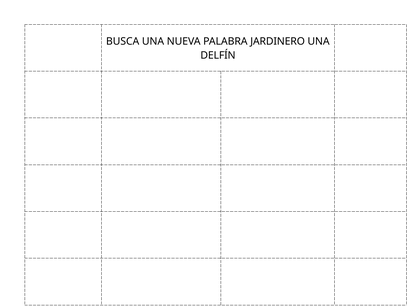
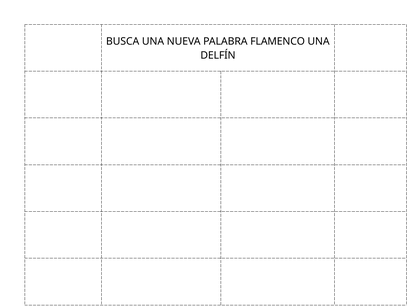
JARDINERO: JARDINERO -> FLAMENCO
